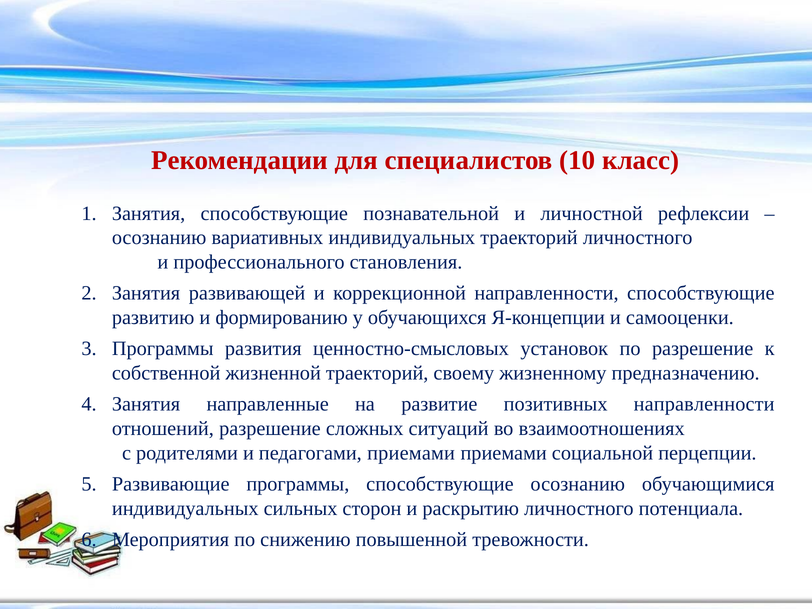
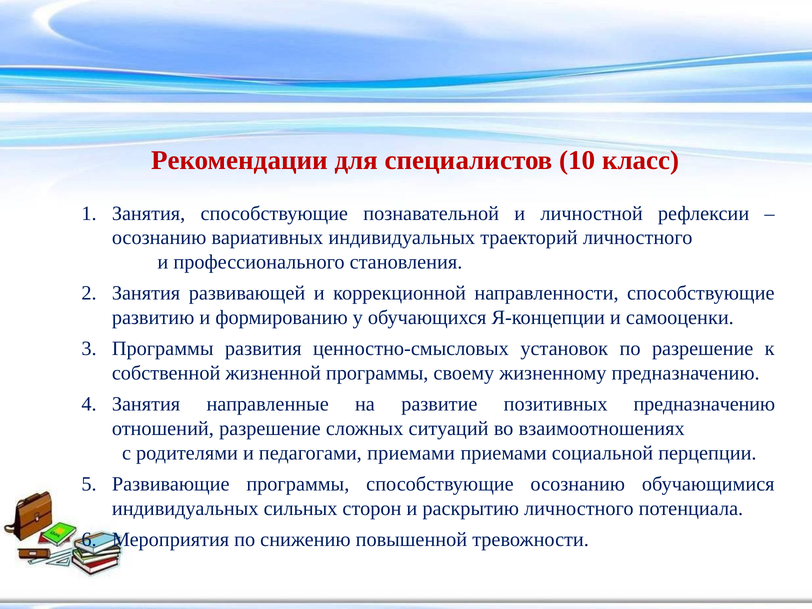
жизненной траекторий: траекторий -> программы
позитивных направленности: направленности -> предназначению
